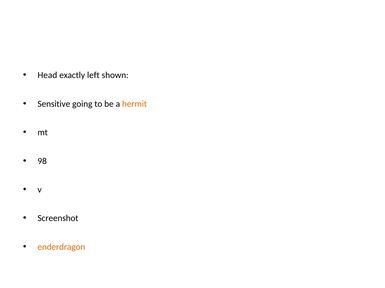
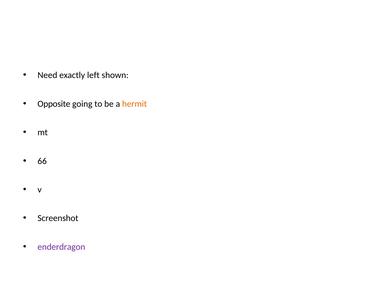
Head: Head -> Need
Sensitive: Sensitive -> Opposite
98: 98 -> 66
enderdragon colour: orange -> purple
